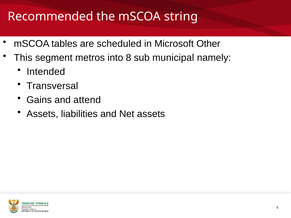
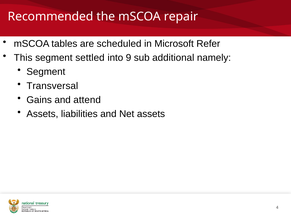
string: string -> repair
Other: Other -> Refer
metros: metros -> settled
8: 8 -> 9
municipal: municipal -> additional
Intended at (46, 72): Intended -> Segment
